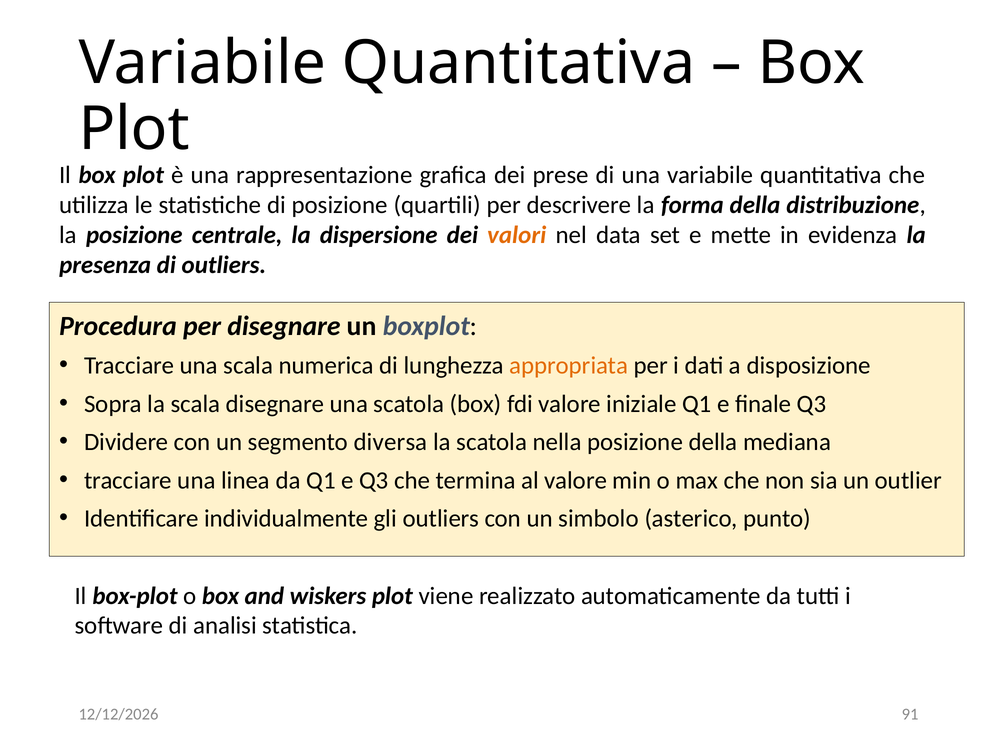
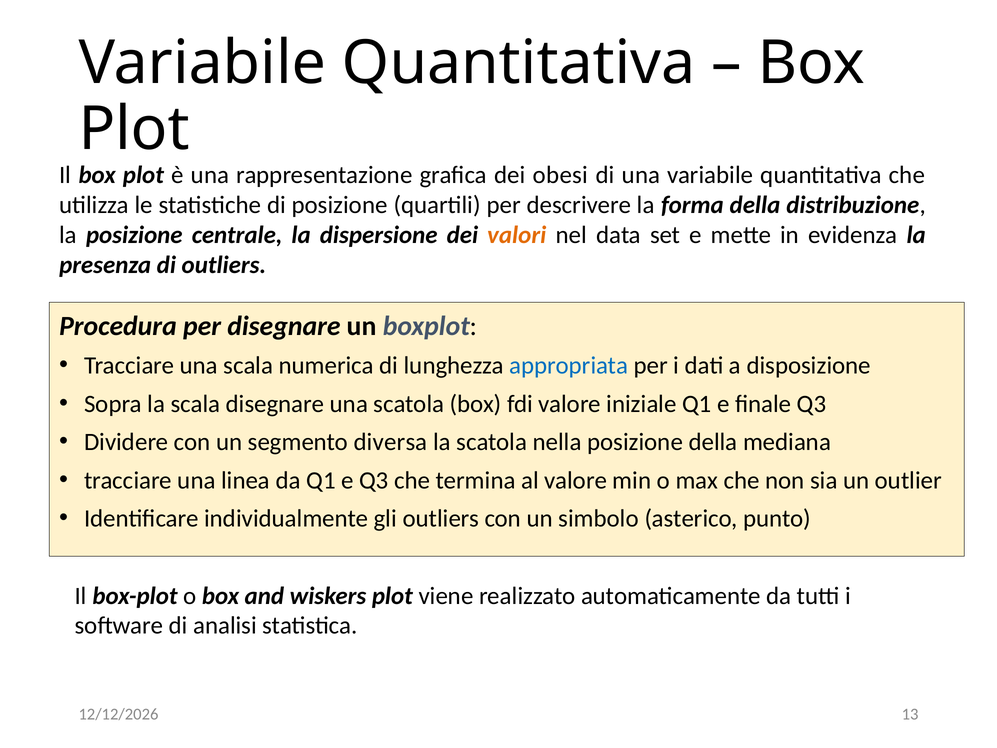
prese: prese -> obesi
appropriata colour: orange -> blue
91: 91 -> 13
